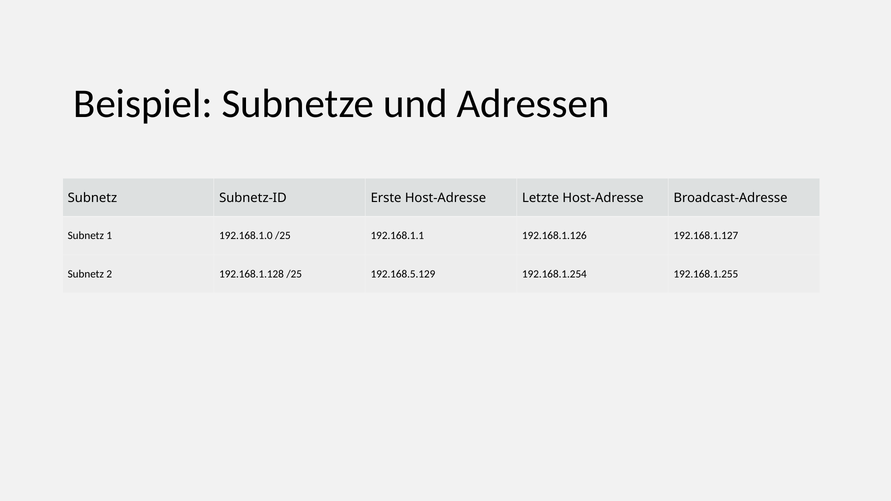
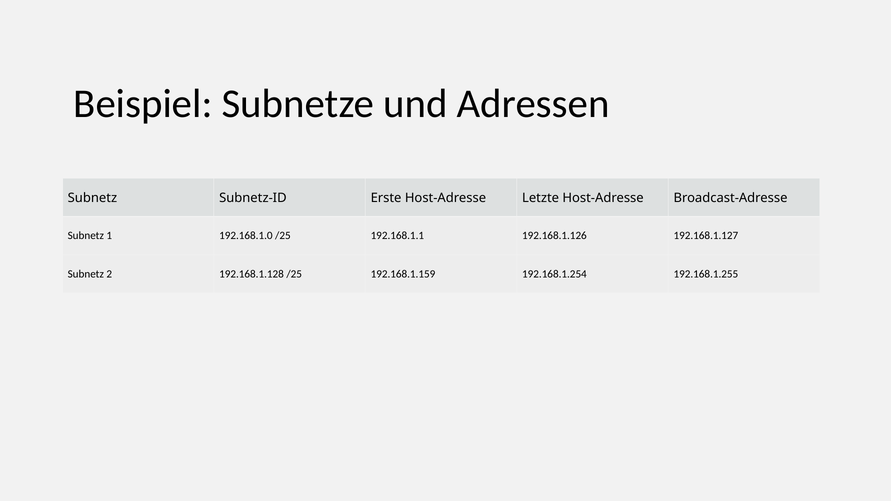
192.168.5.129: 192.168.5.129 -> 192.168.1.159
